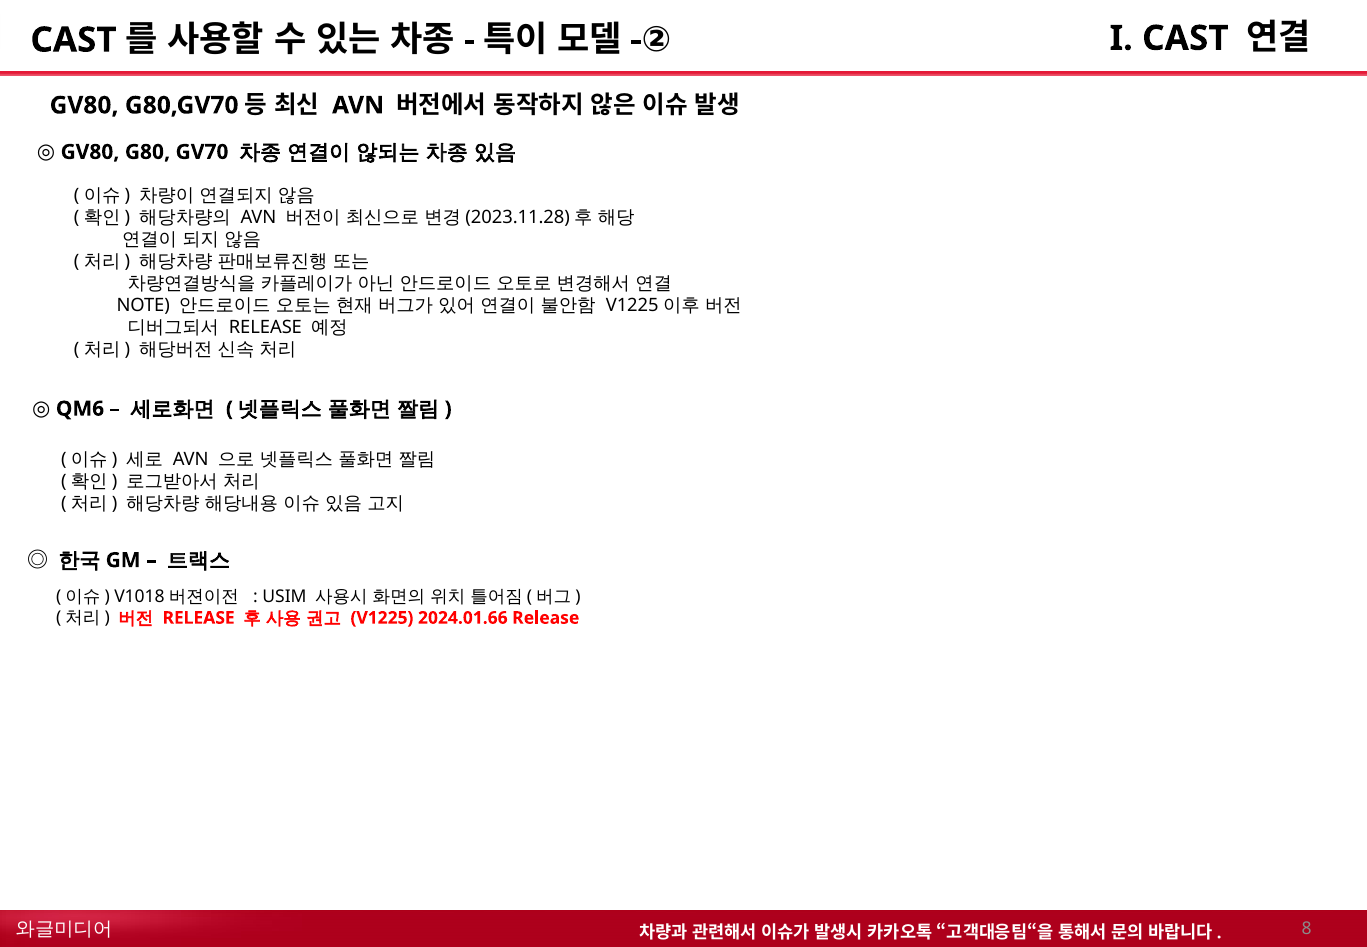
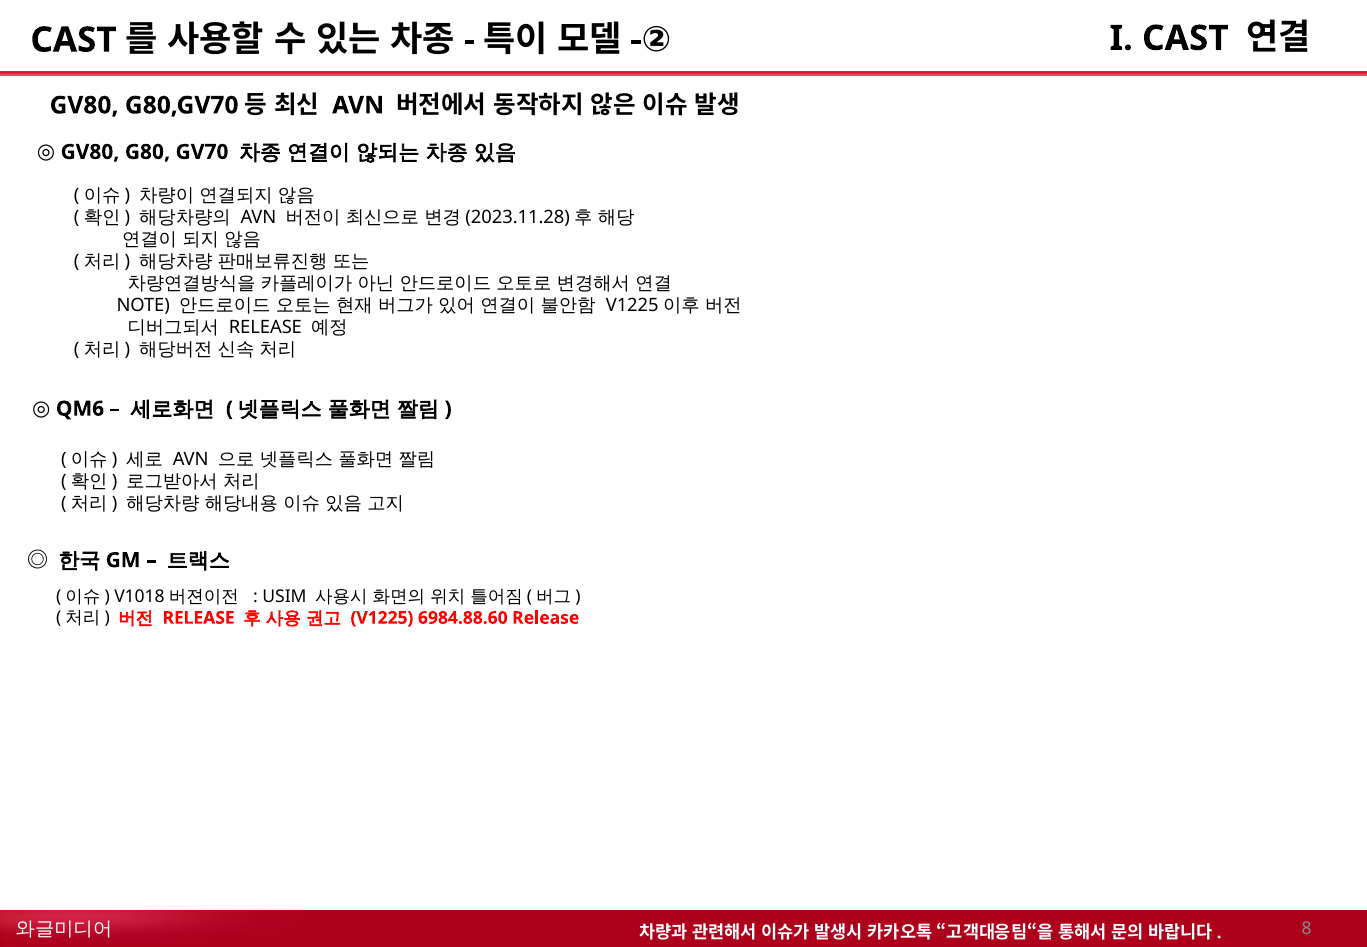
2024.01.66: 2024.01.66 -> 6984.88.60
